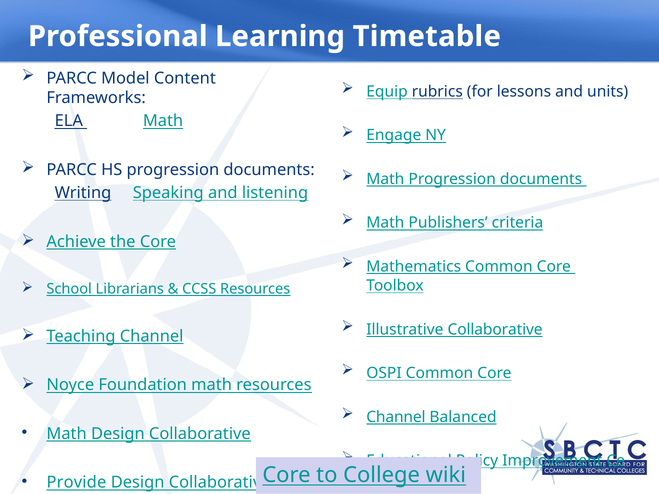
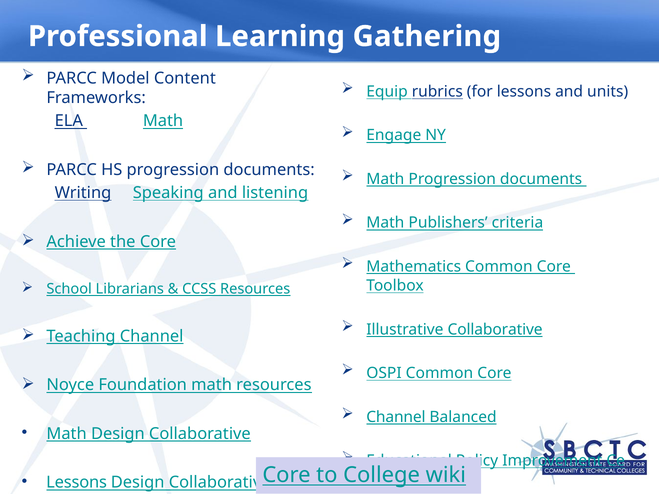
Timetable: Timetable -> Gathering
Provide at (76, 483): Provide -> Lessons
